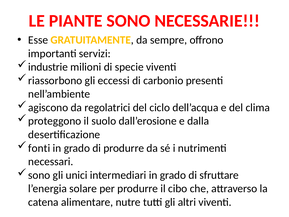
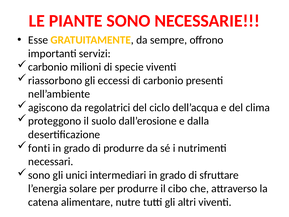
industrie at (48, 67): industrie -> carbonio
